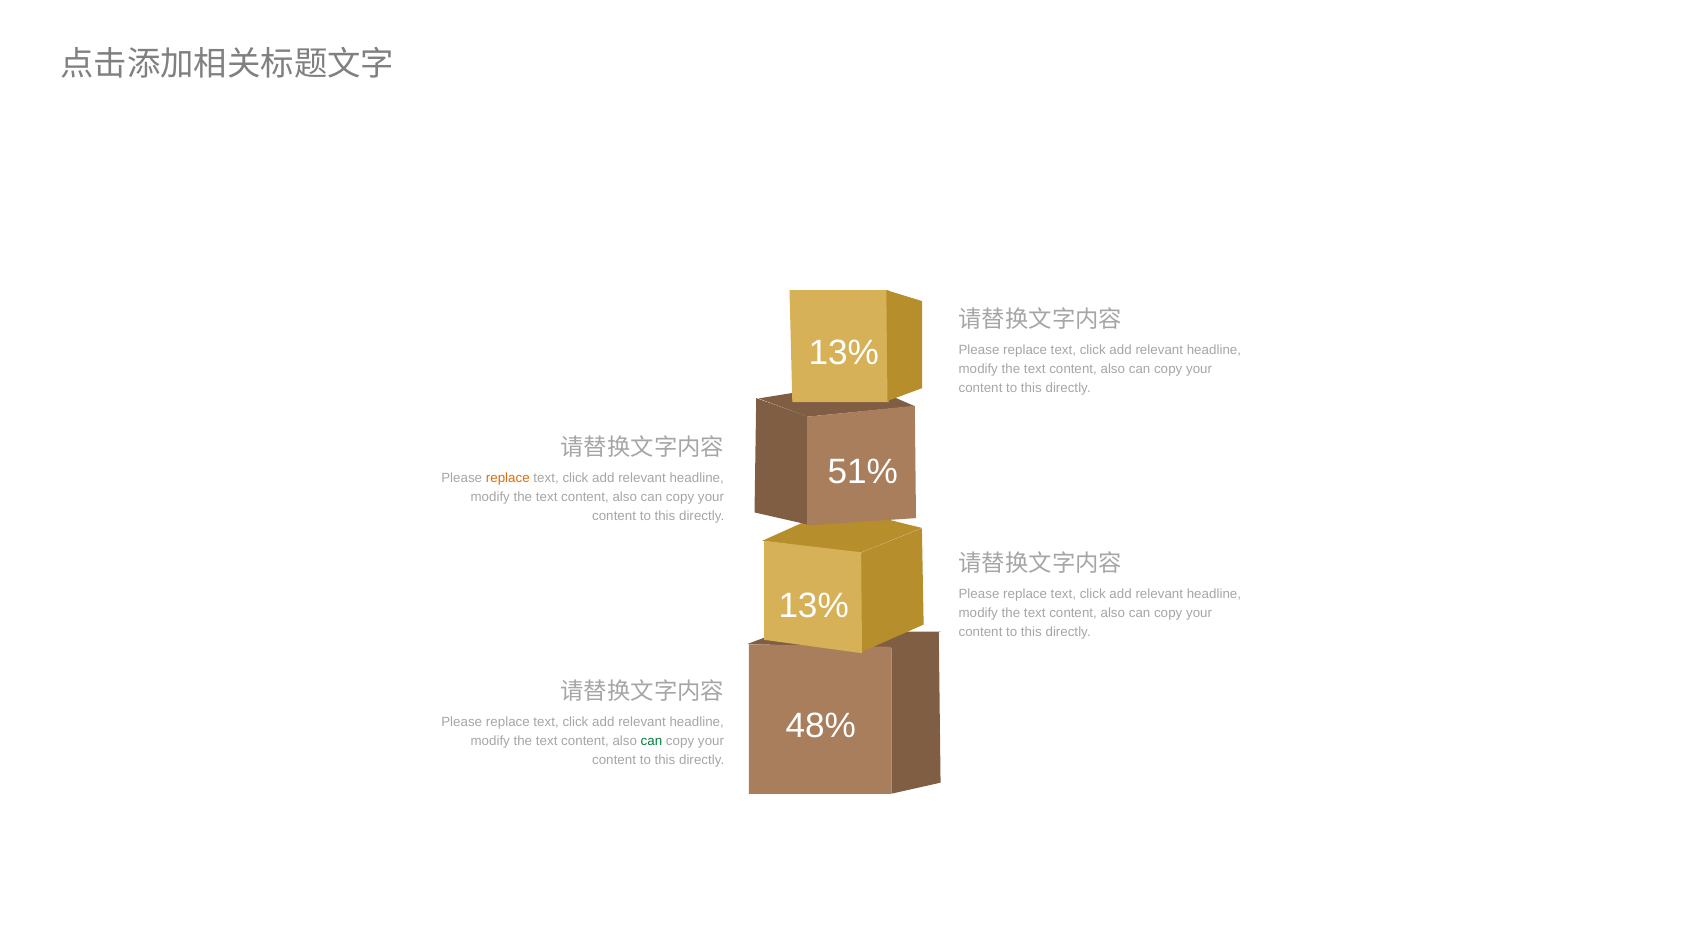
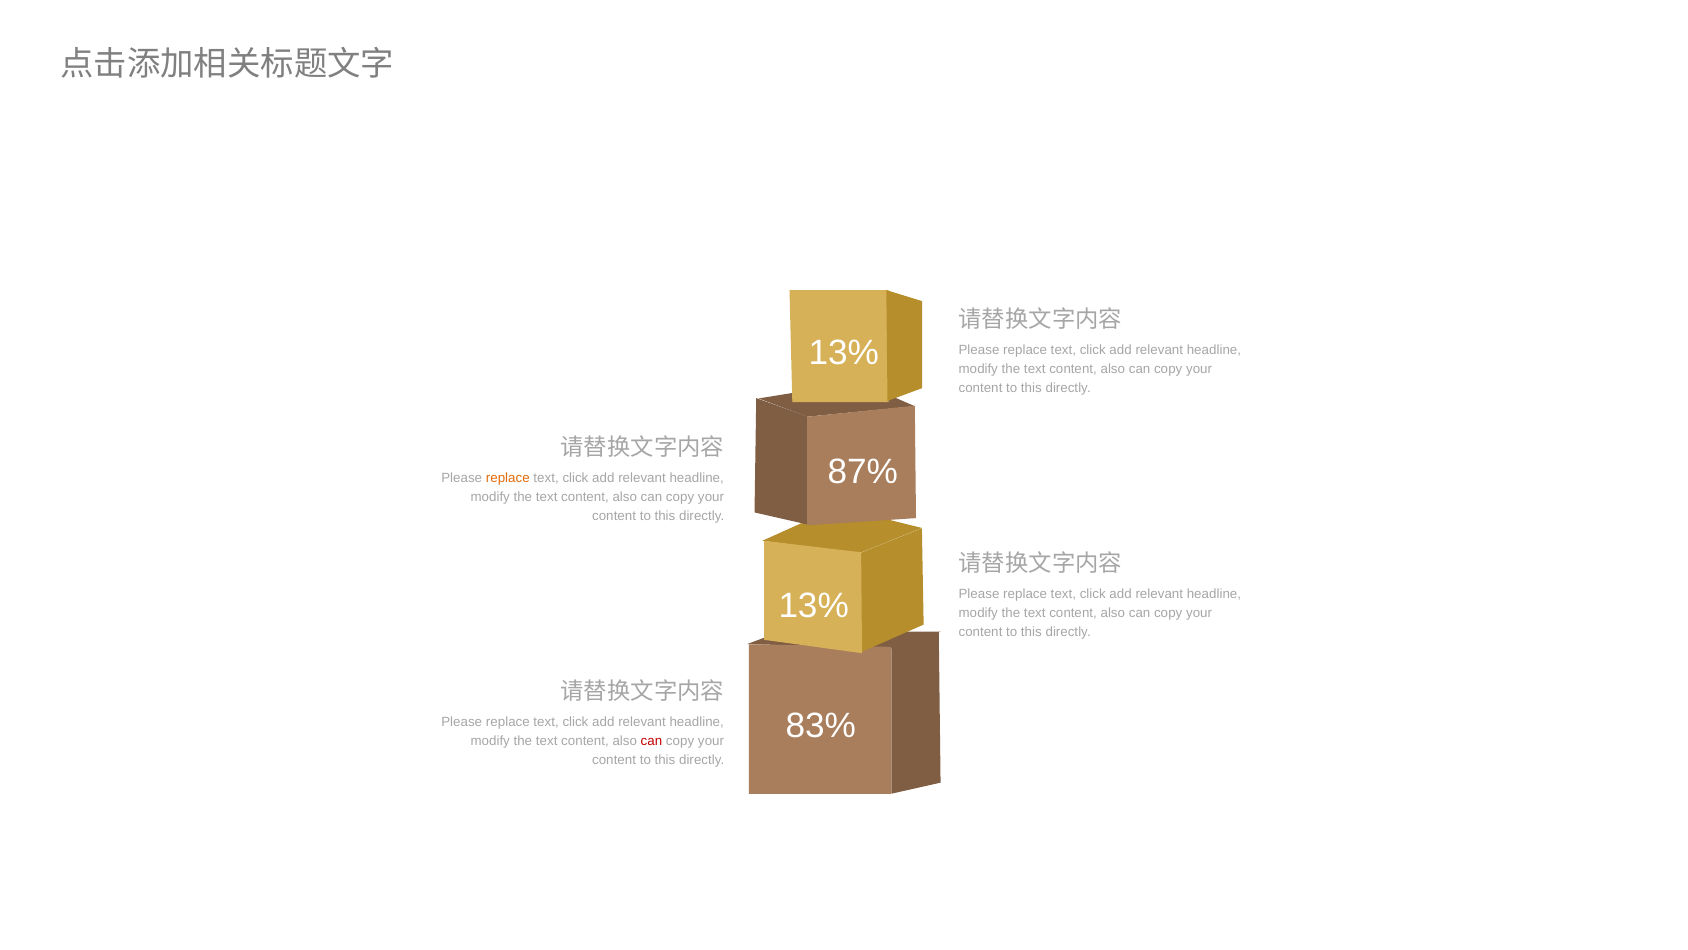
51%: 51% -> 87%
48%: 48% -> 83%
can at (651, 741) colour: green -> red
